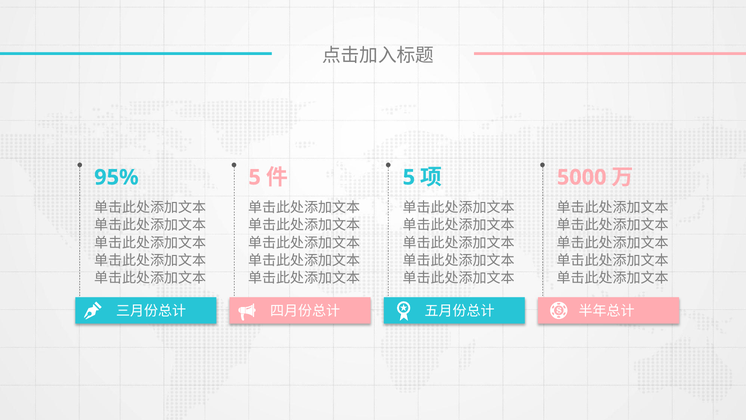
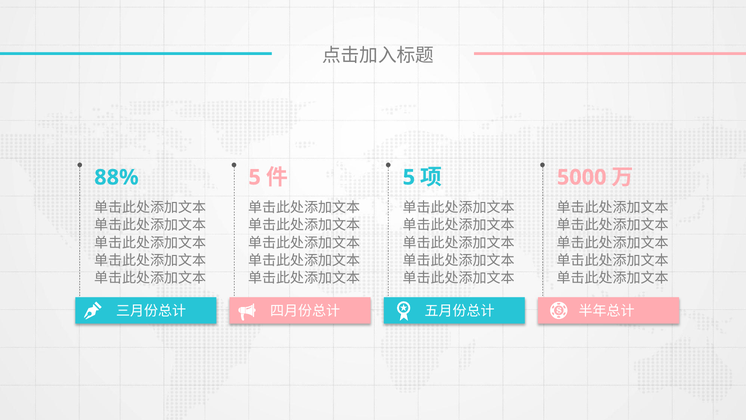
95%: 95% -> 88%
